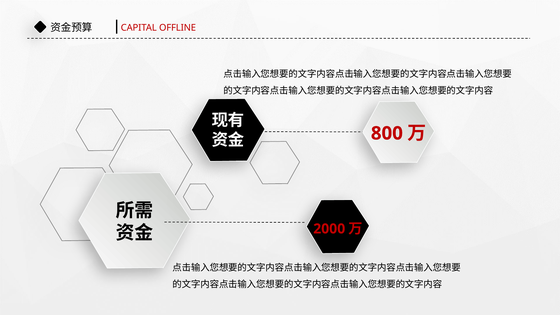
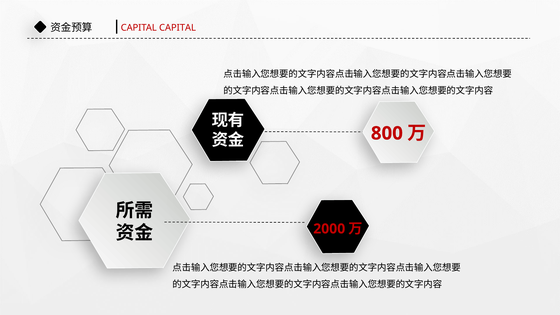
CAPITAL OFFLINE: OFFLINE -> CAPITAL
